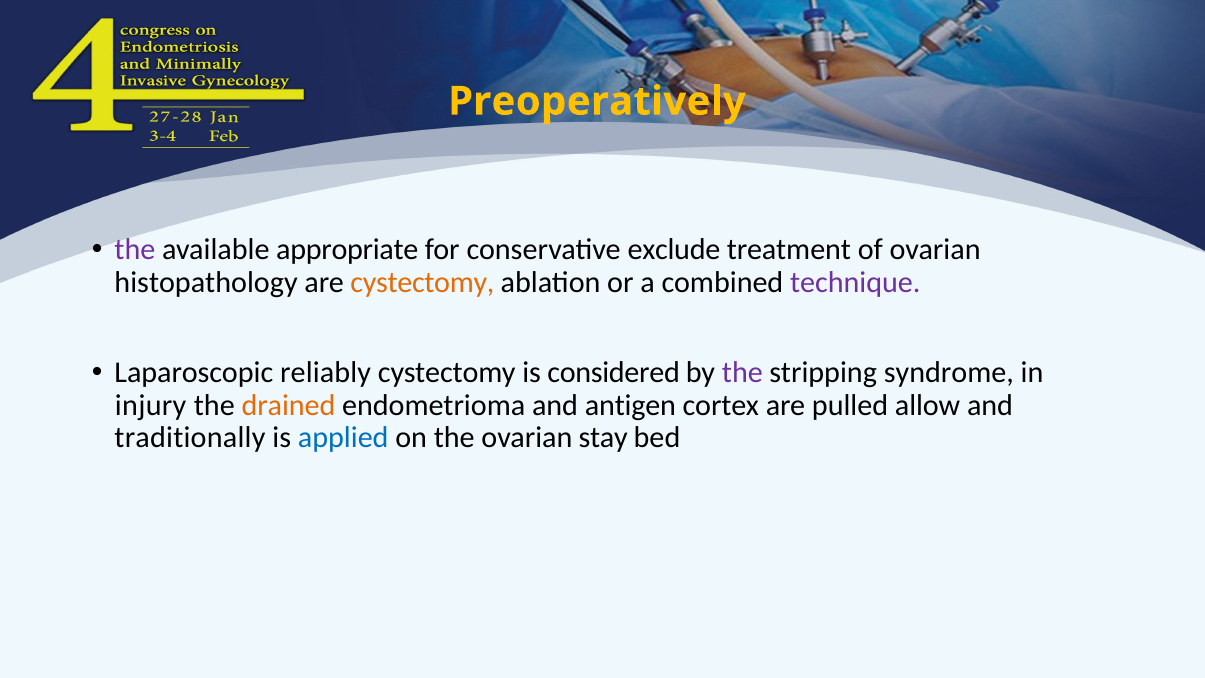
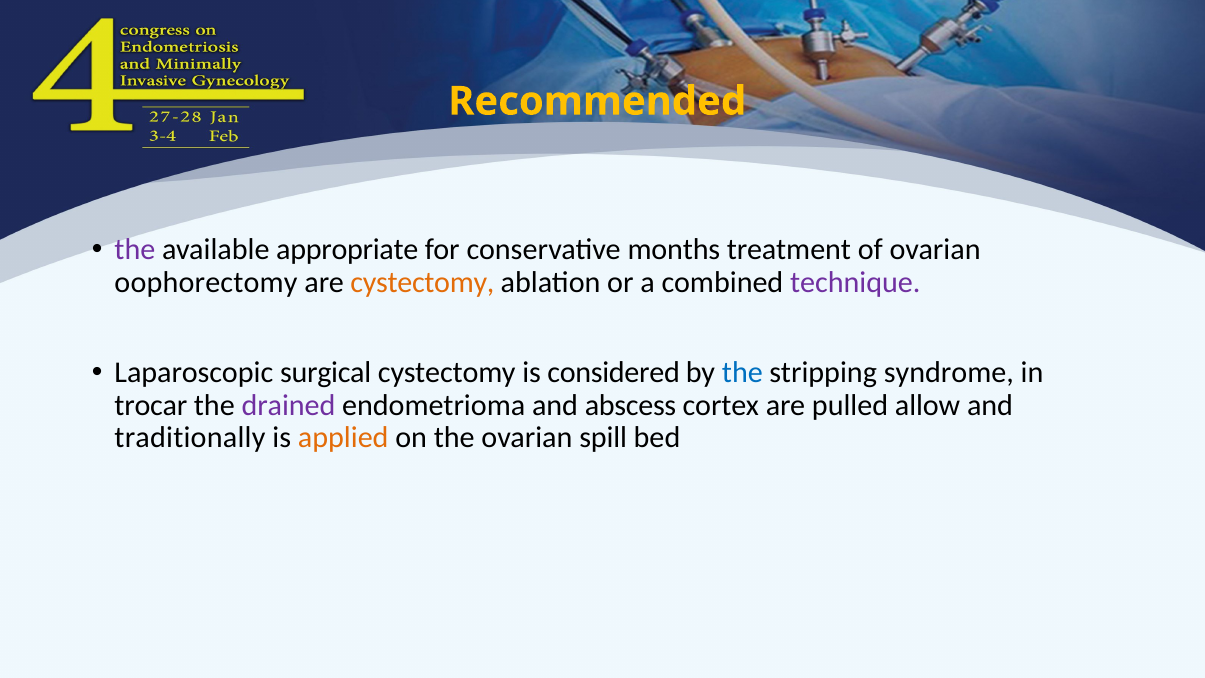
Preoperatively: Preoperatively -> Recommended
exclude: exclude -> months
histopathology: histopathology -> oophorectomy
reliably: reliably -> surgical
the at (742, 372) colour: purple -> blue
injury: injury -> trocar
drained colour: orange -> purple
antigen: antigen -> abscess
applied colour: blue -> orange
stay: stay -> spill
